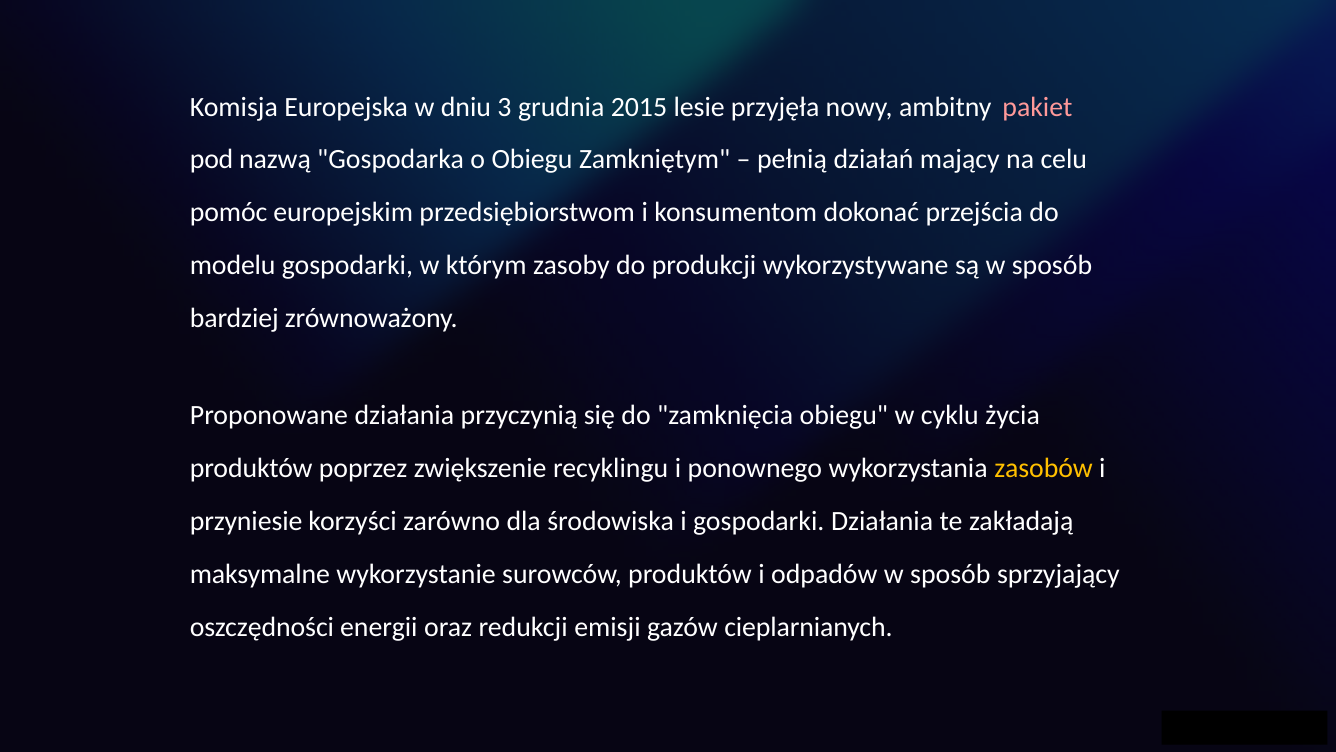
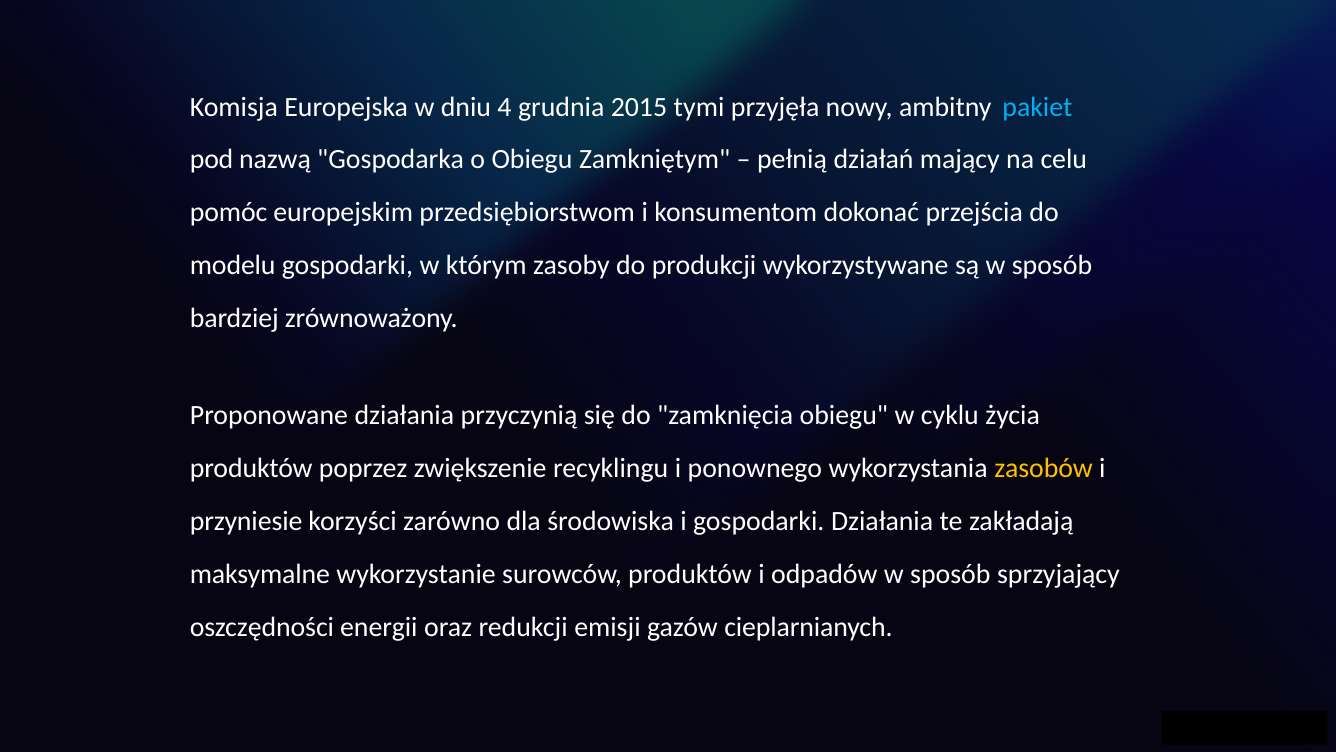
3: 3 -> 4
lesie: lesie -> tymi
pakiet colour: pink -> light blue
